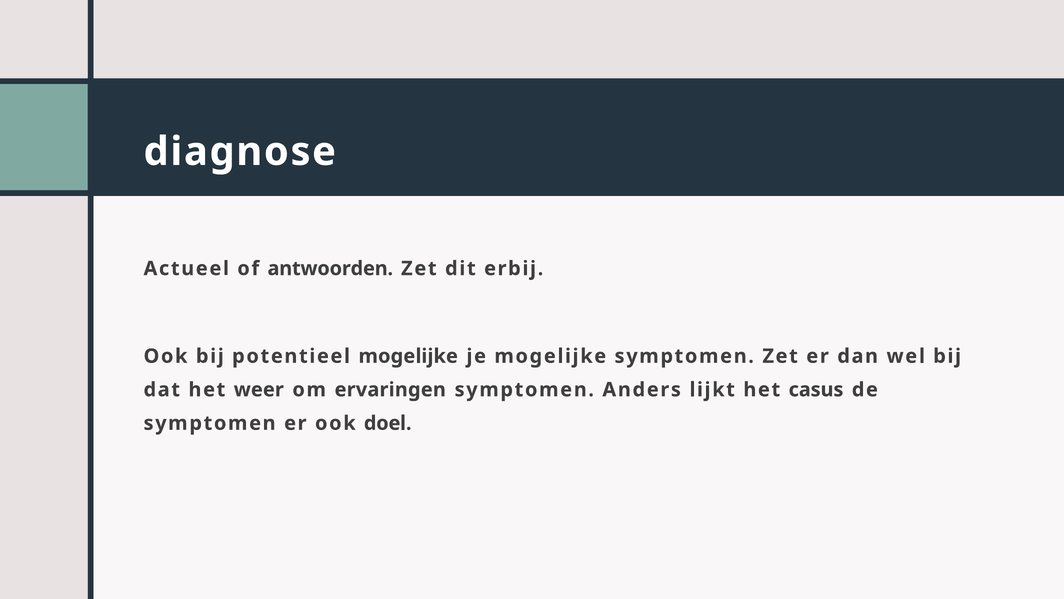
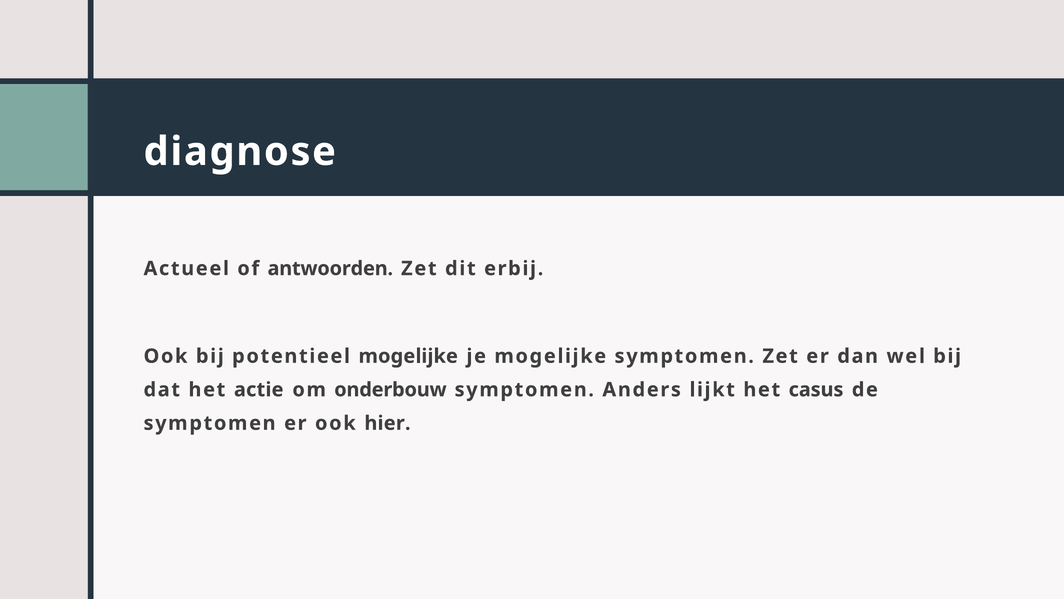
weer: weer -> actie
ervaringen: ervaringen -> onderbouw
doel: doel -> hier
